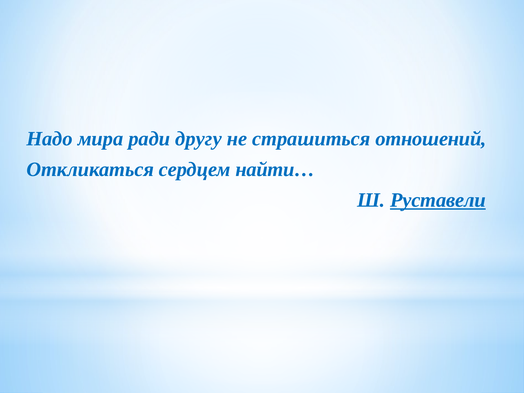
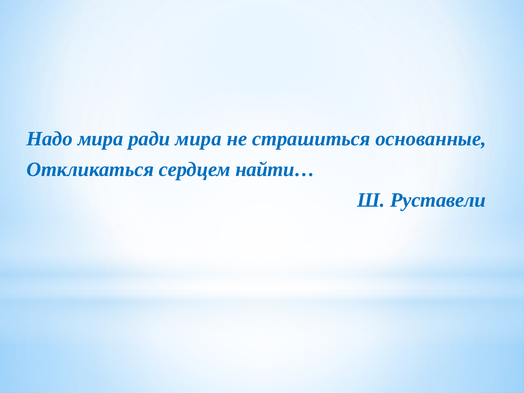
ради другу: другу -> мира
отношений: отношений -> основанные
Руставели underline: present -> none
